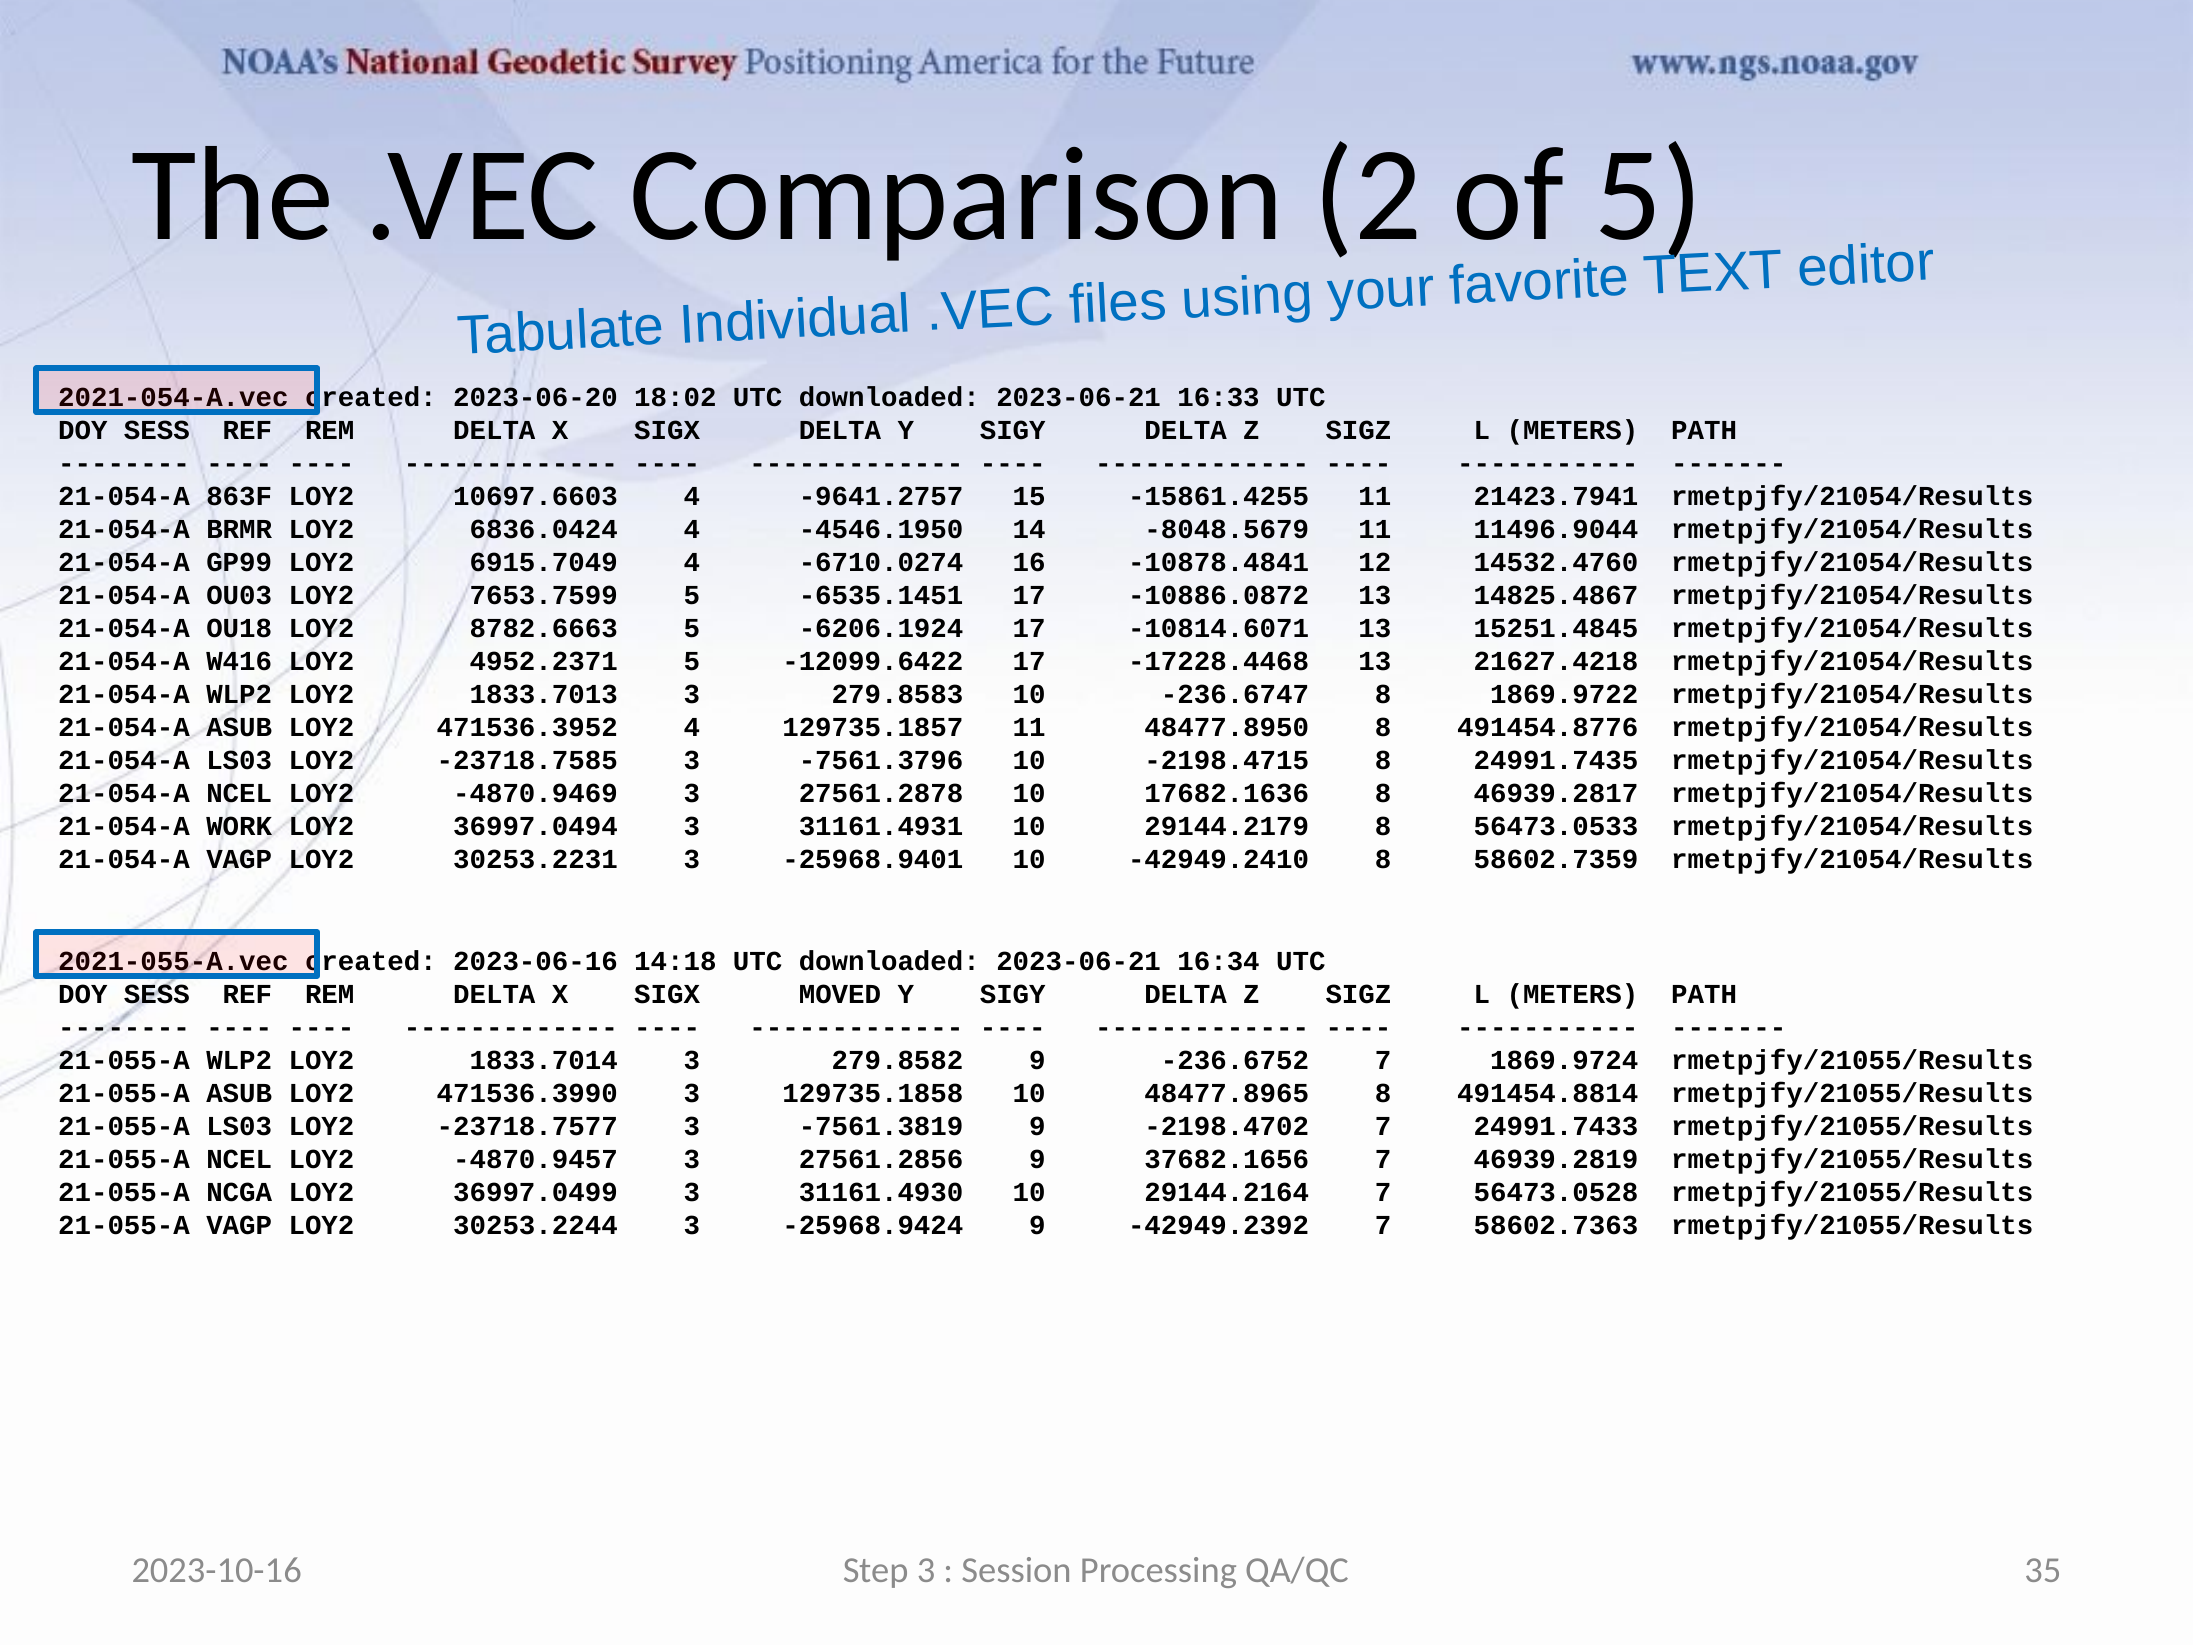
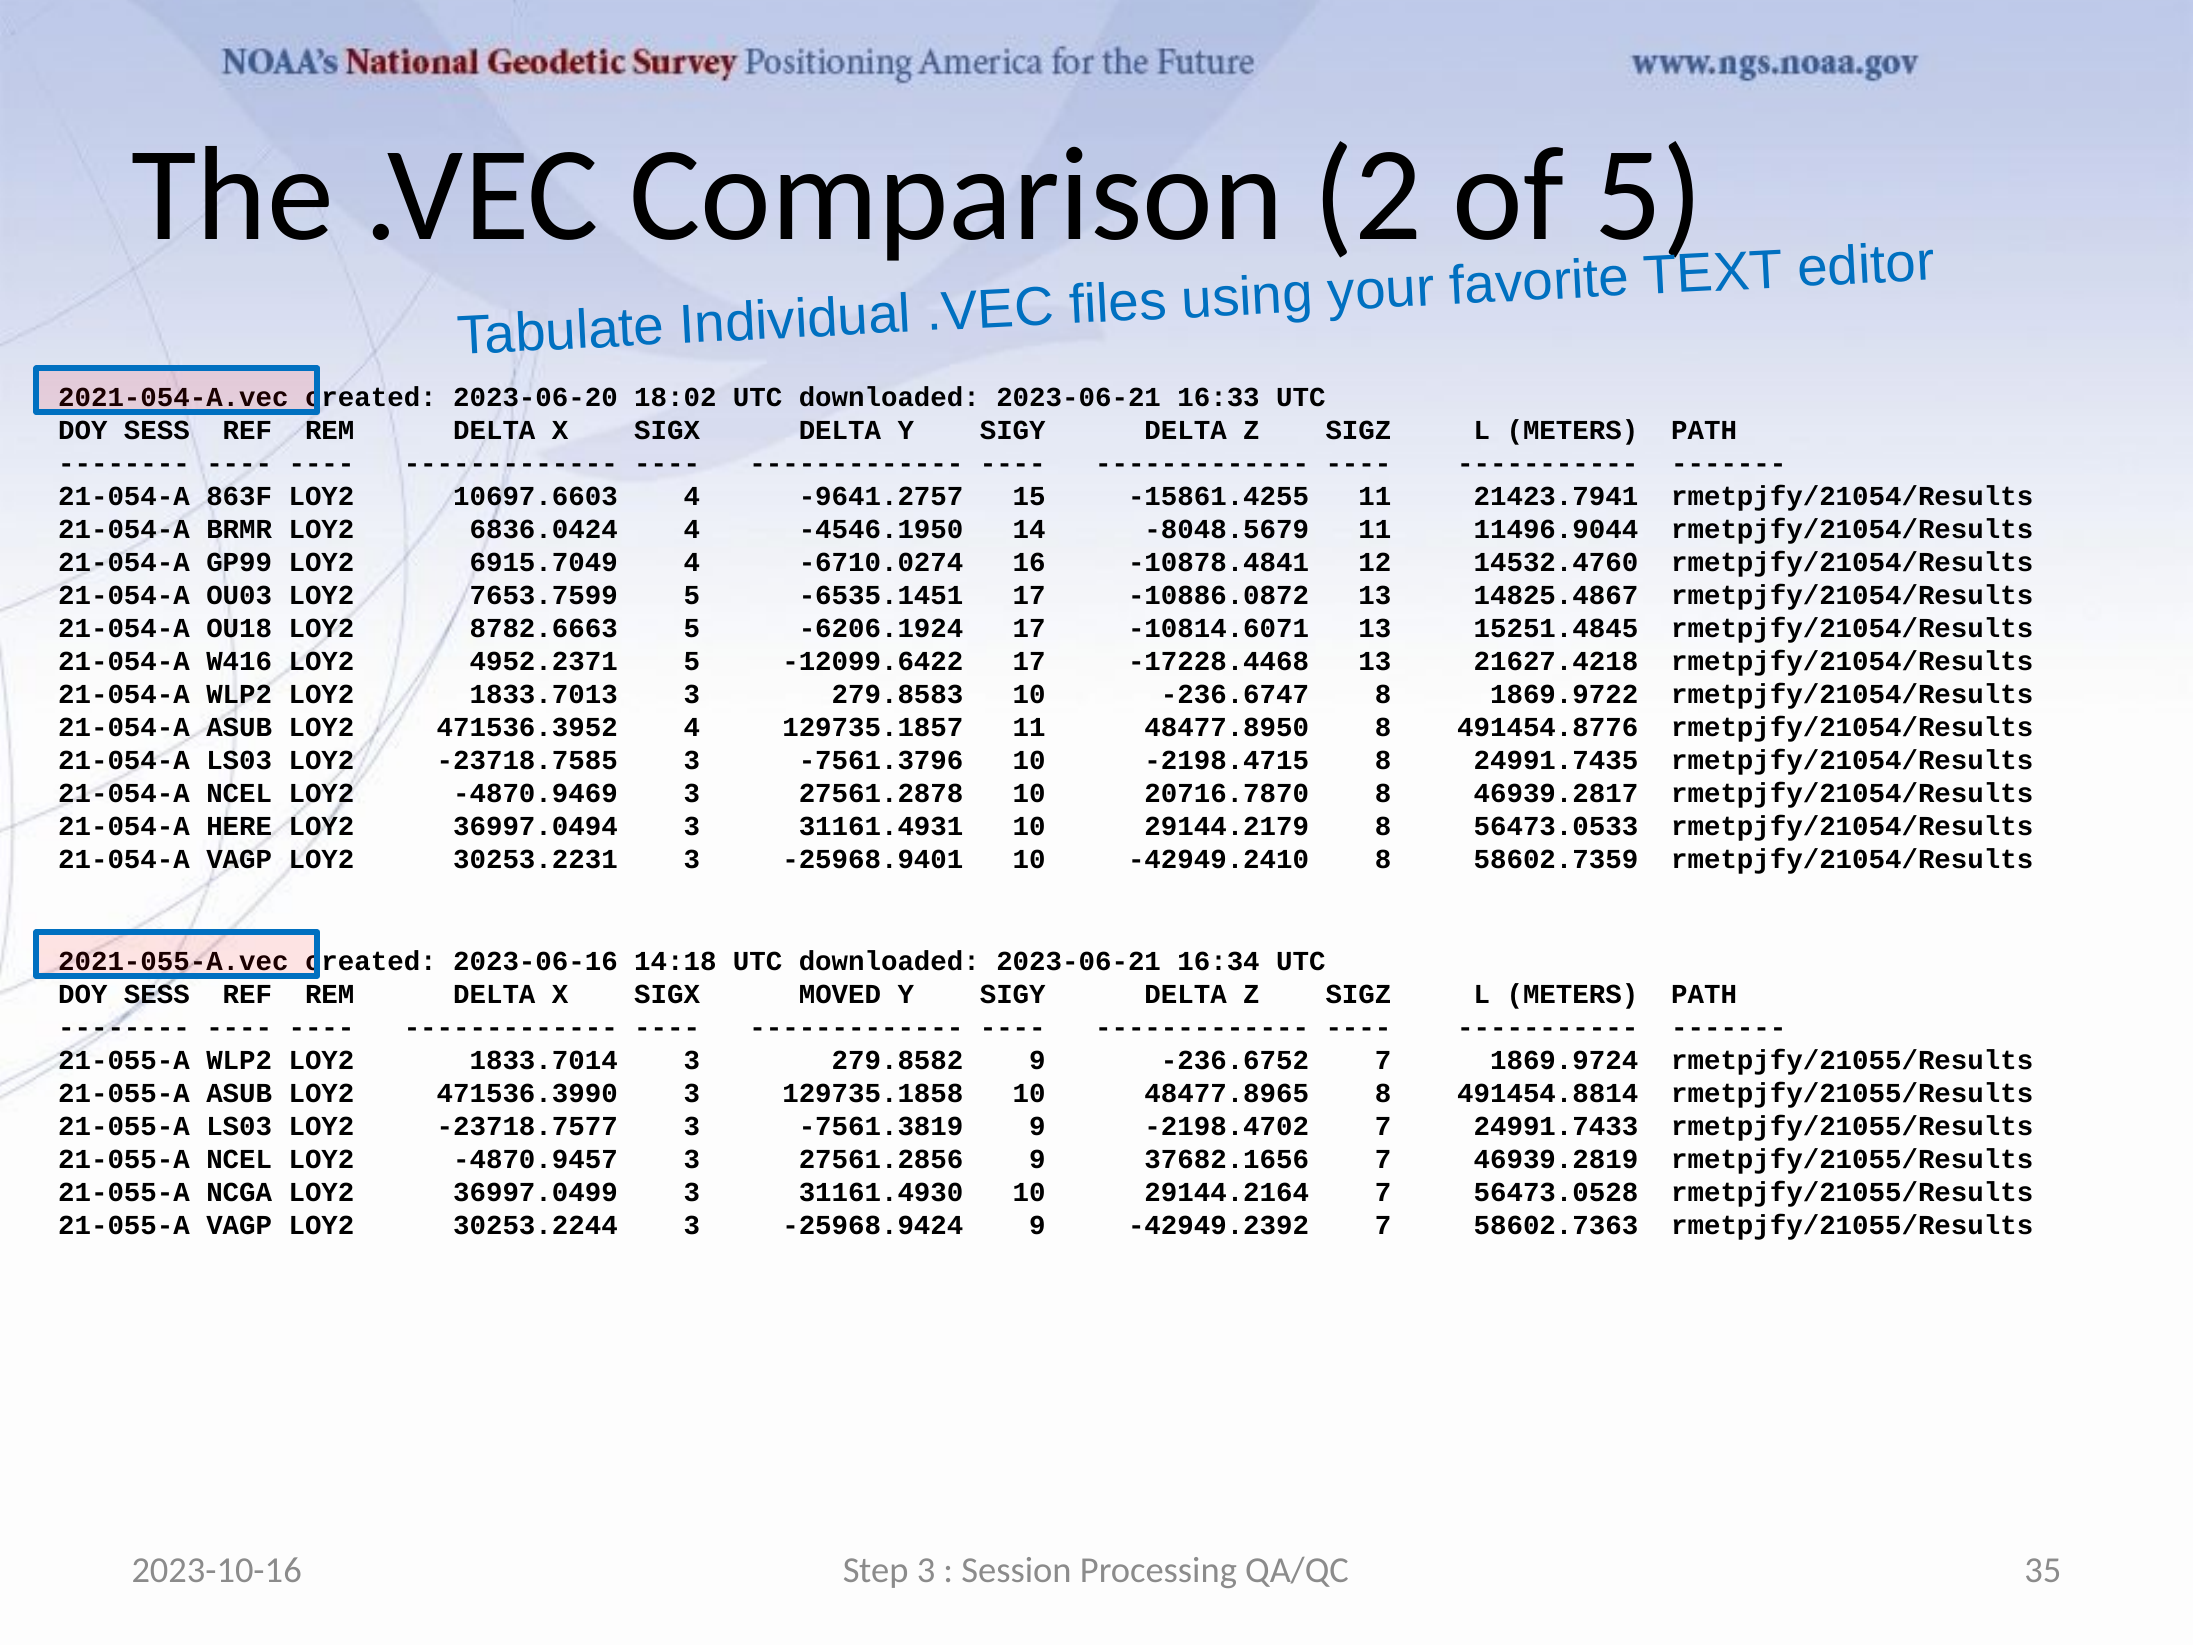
17682.1636: 17682.1636 -> 20716.7870
WORK: WORK -> HERE
